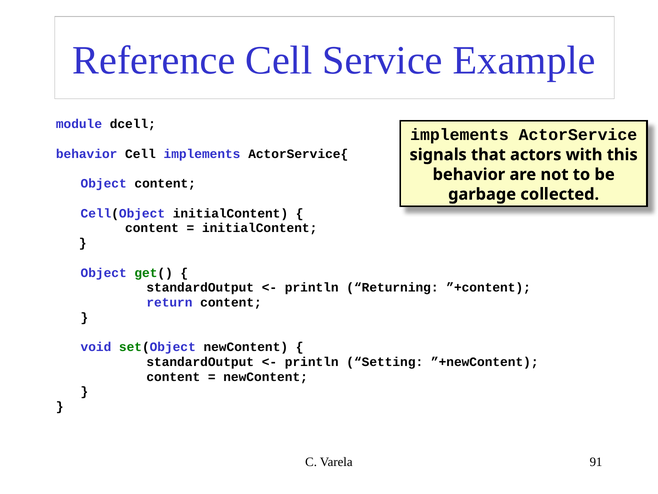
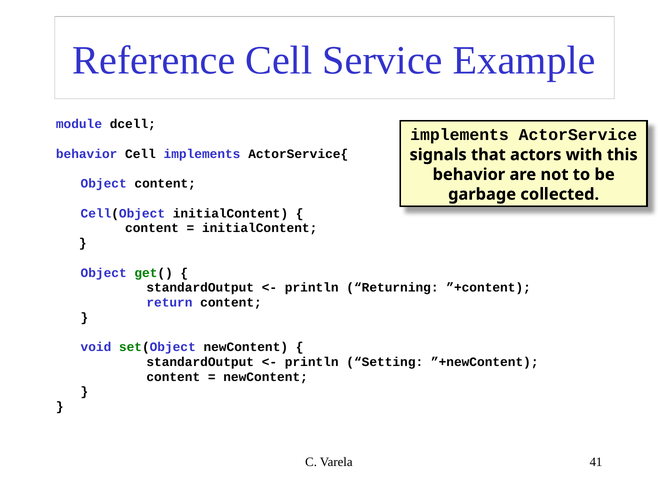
91: 91 -> 41
